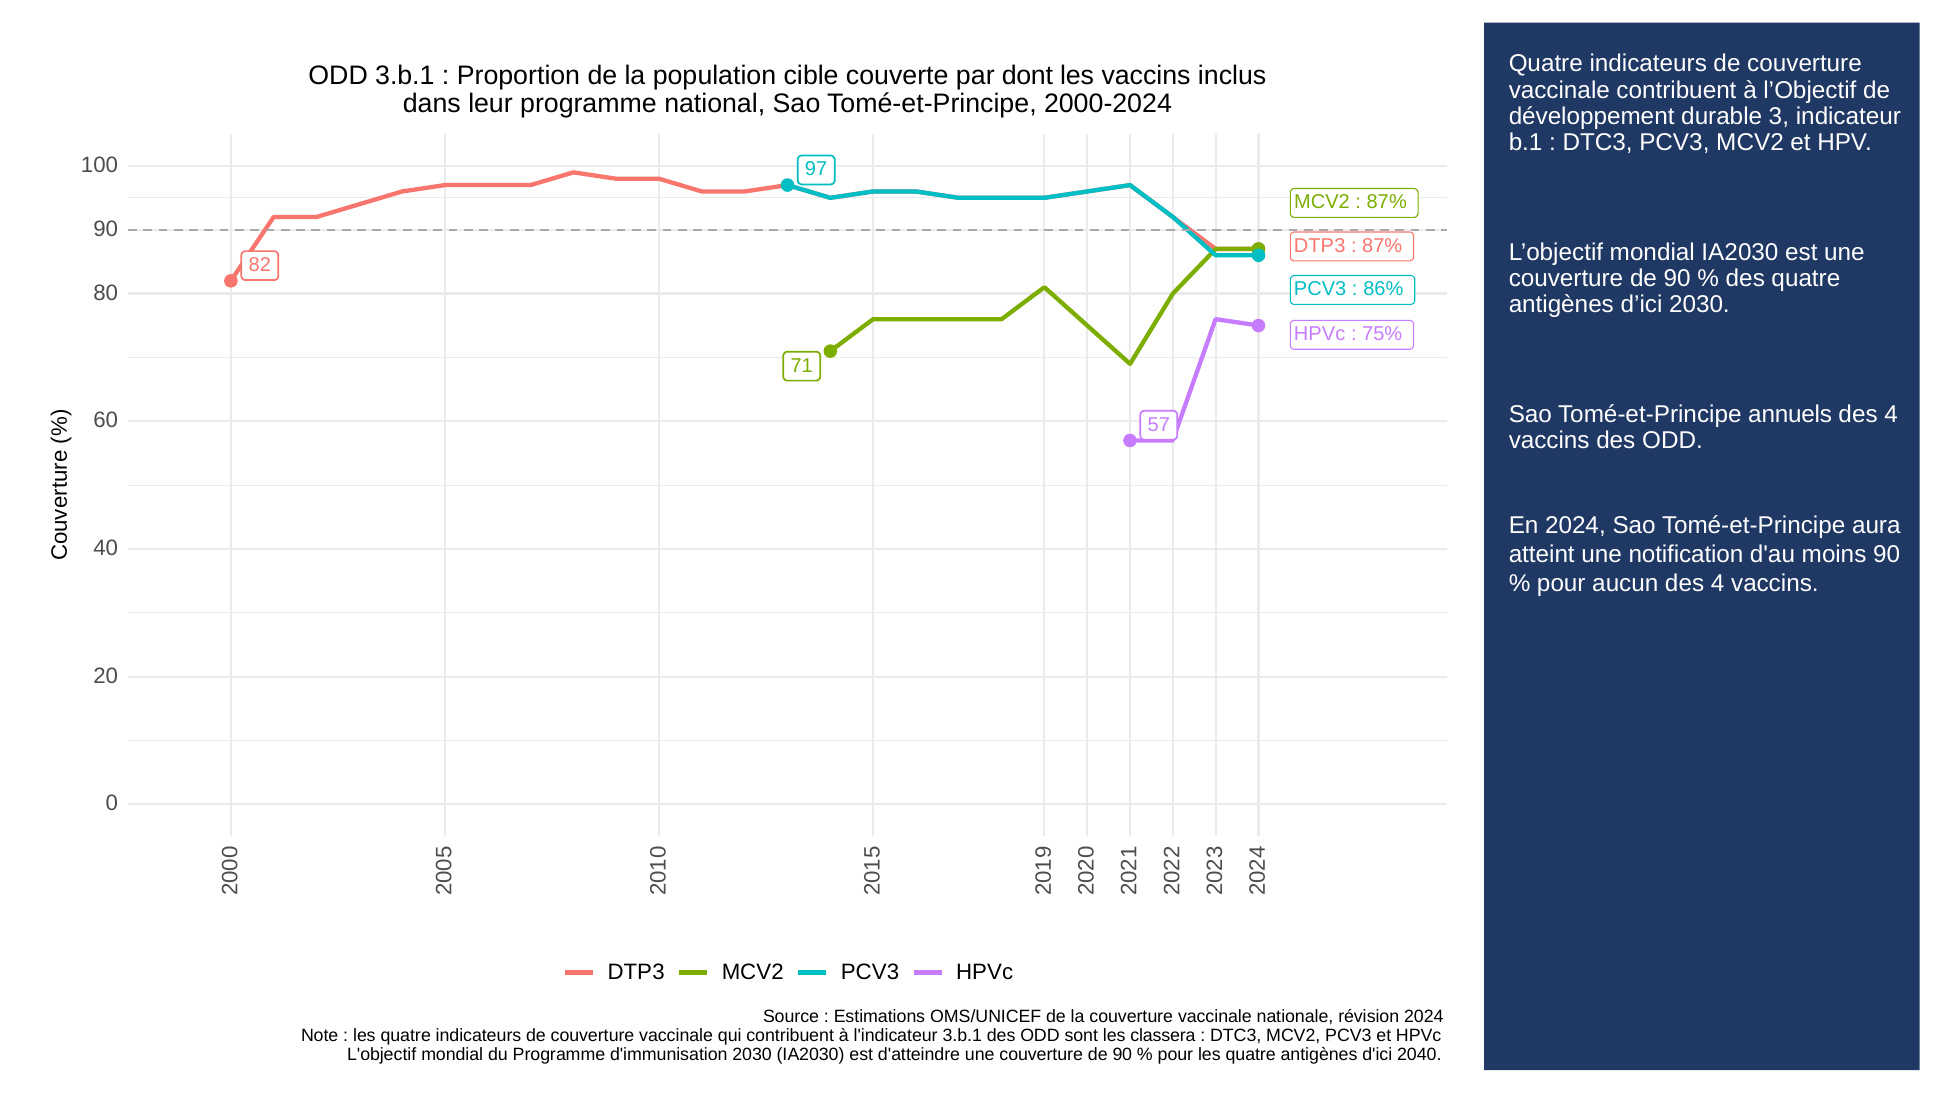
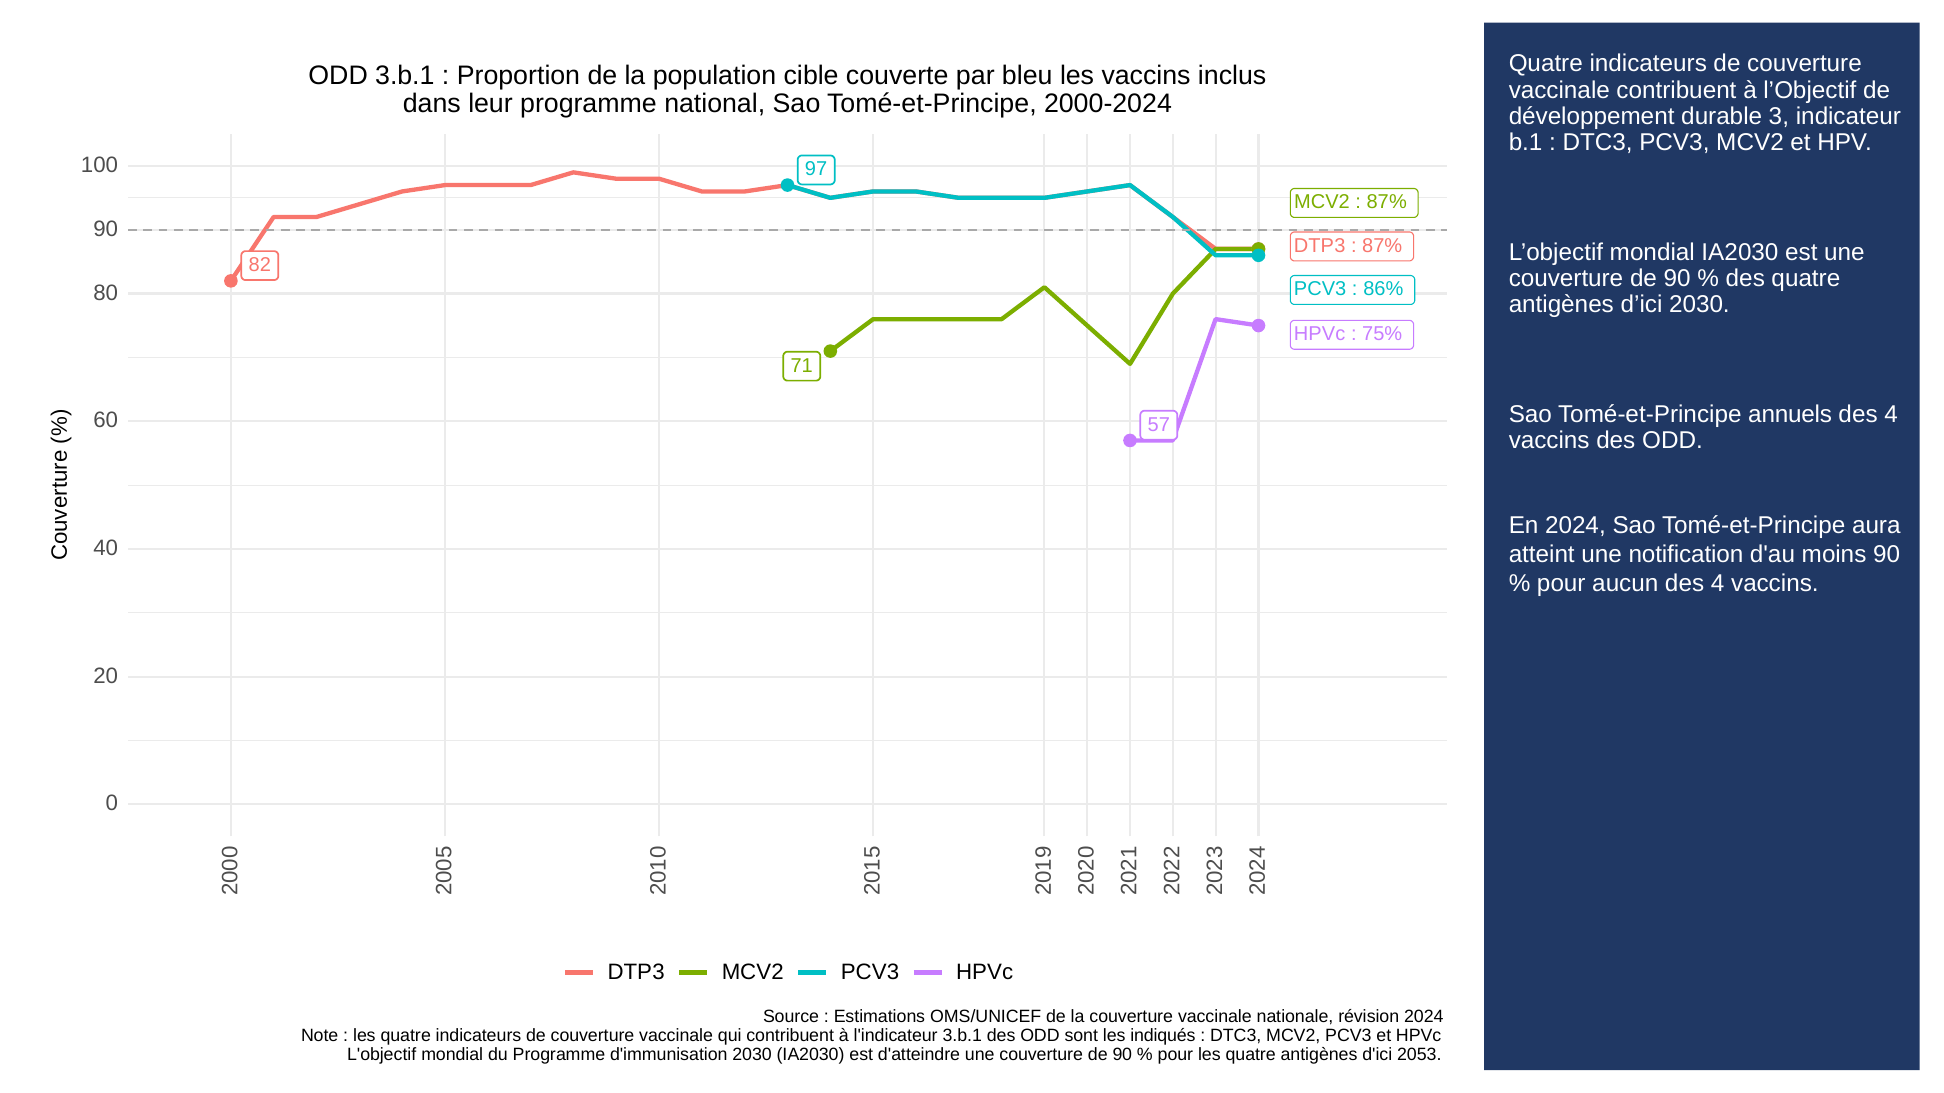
dont: dont -> bleu
classera: classera -> indiqués
2040: 2040 -> 2053
